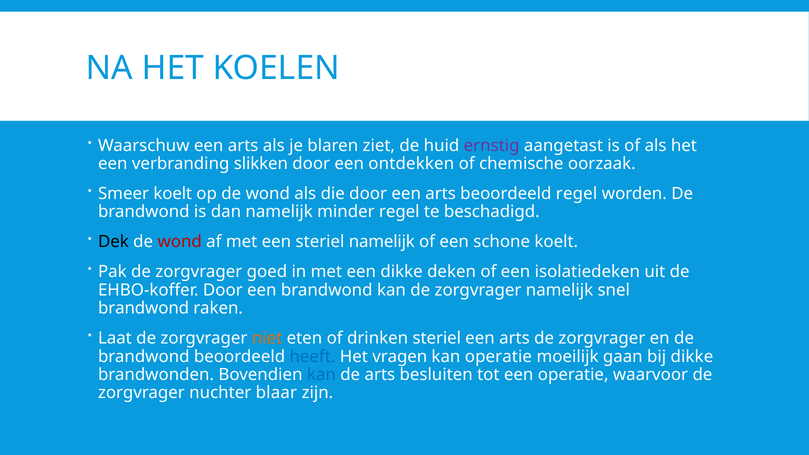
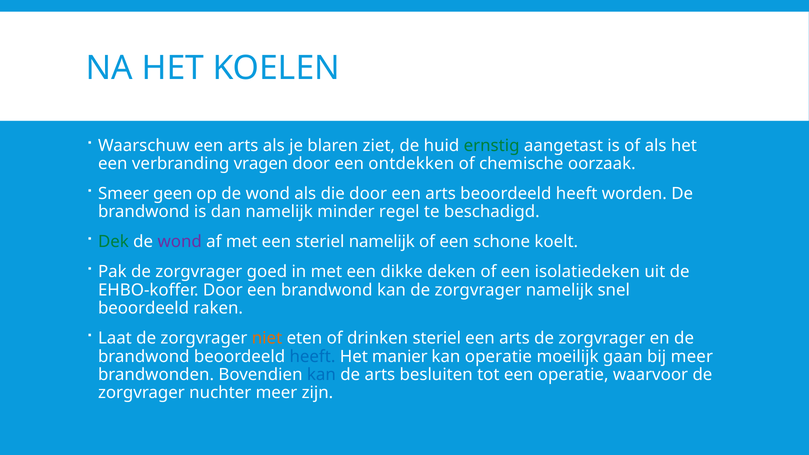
ernstig colour: purple -> green
slikken: slikken -> vragen
Smeer koelt: koelt -> geen
arts beoordeeld regel: regel -> heeft
Dek colour: black -> green
wond at (180, 242) colour: red -> purple
brandwond at (144, 308): brandwond -> beoordeeld
vragen: vragen -> manier
bij dikke: dikke -> meer
nuchter blaar: blaar -> meer
